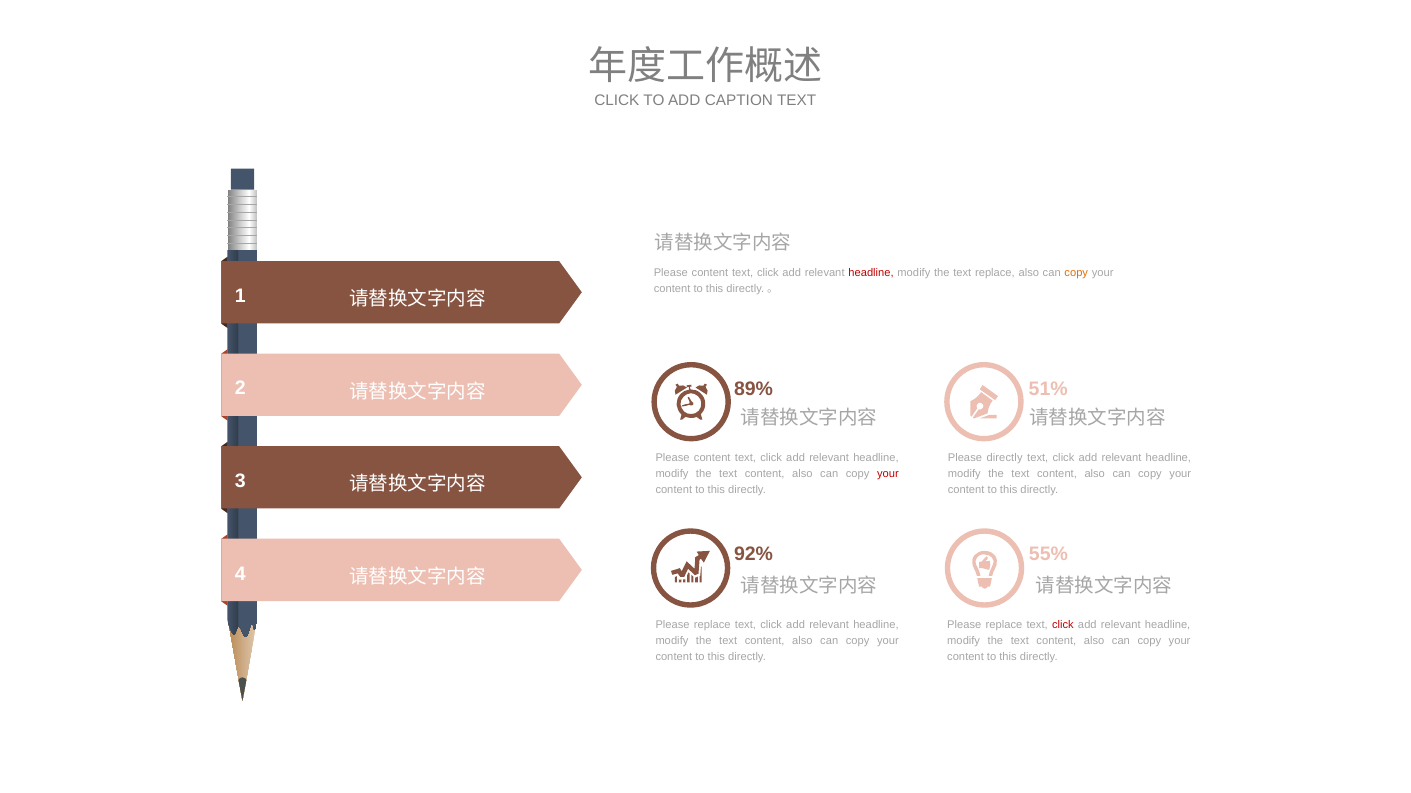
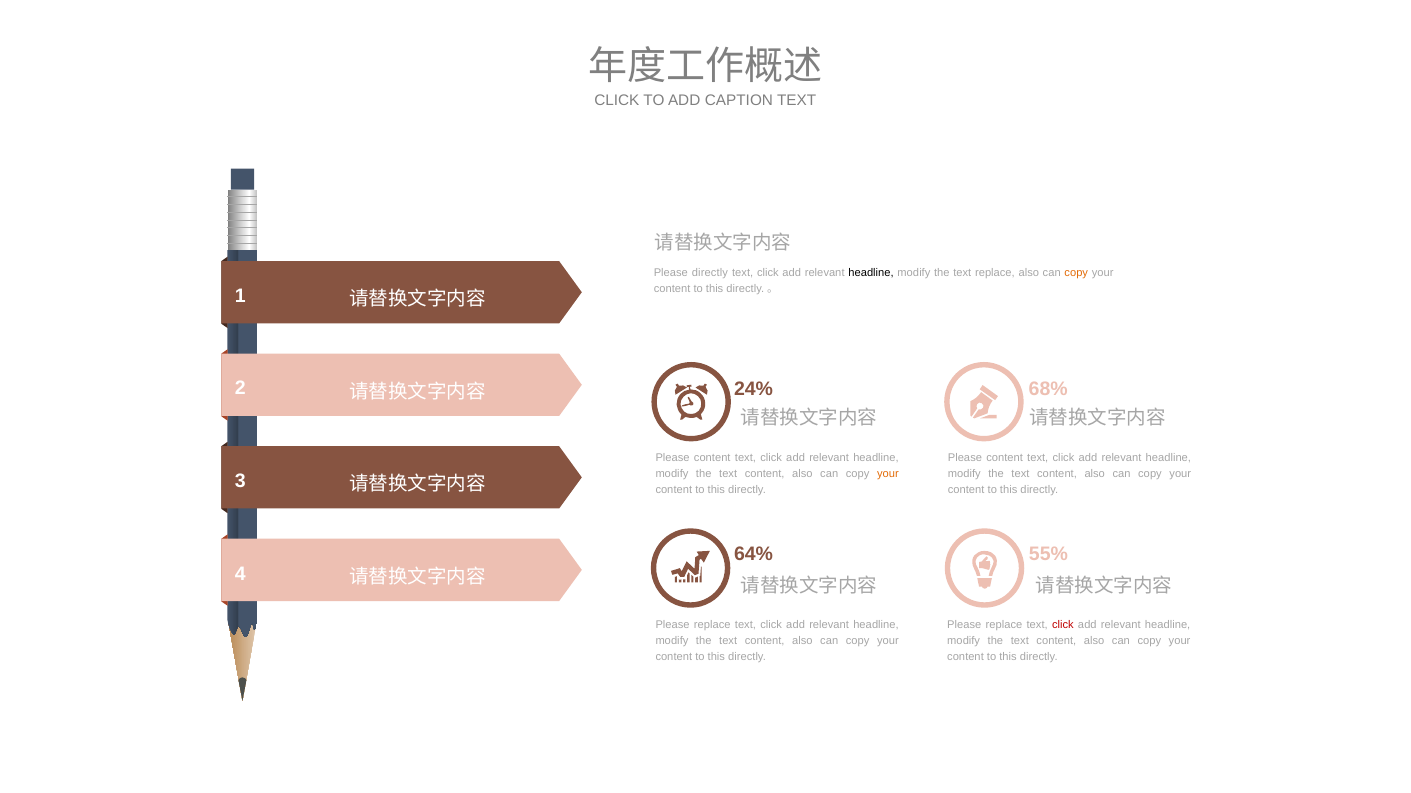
content at (710, 273): content -> directly
headline at (871, 273) colour: red -> black
89%: 89% -> 24%
51%: 51% -> 68%
directly at (1005, 458): directly -> content
your at (888, 474) colour: red -> orange
92%: 92% -> 64%
